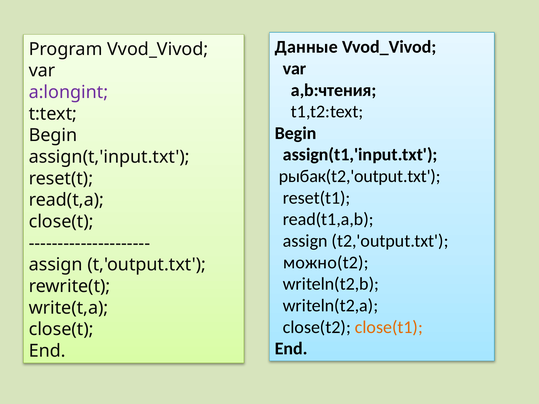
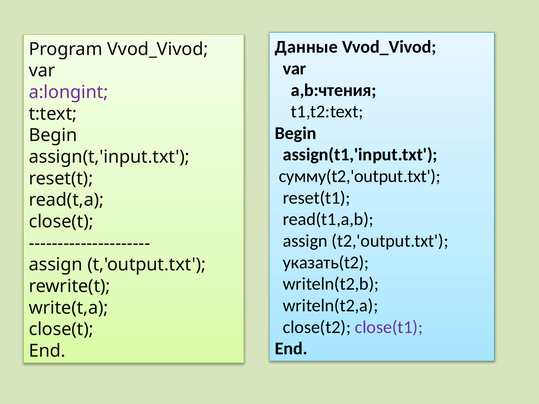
рыбак(t2,'output.txt: рыбак(t2,'output.txt -> сумму(t2,'output.txt
можно(t2: можно(t2 -> указать(t2
close(t1 colour: orange -> purple
